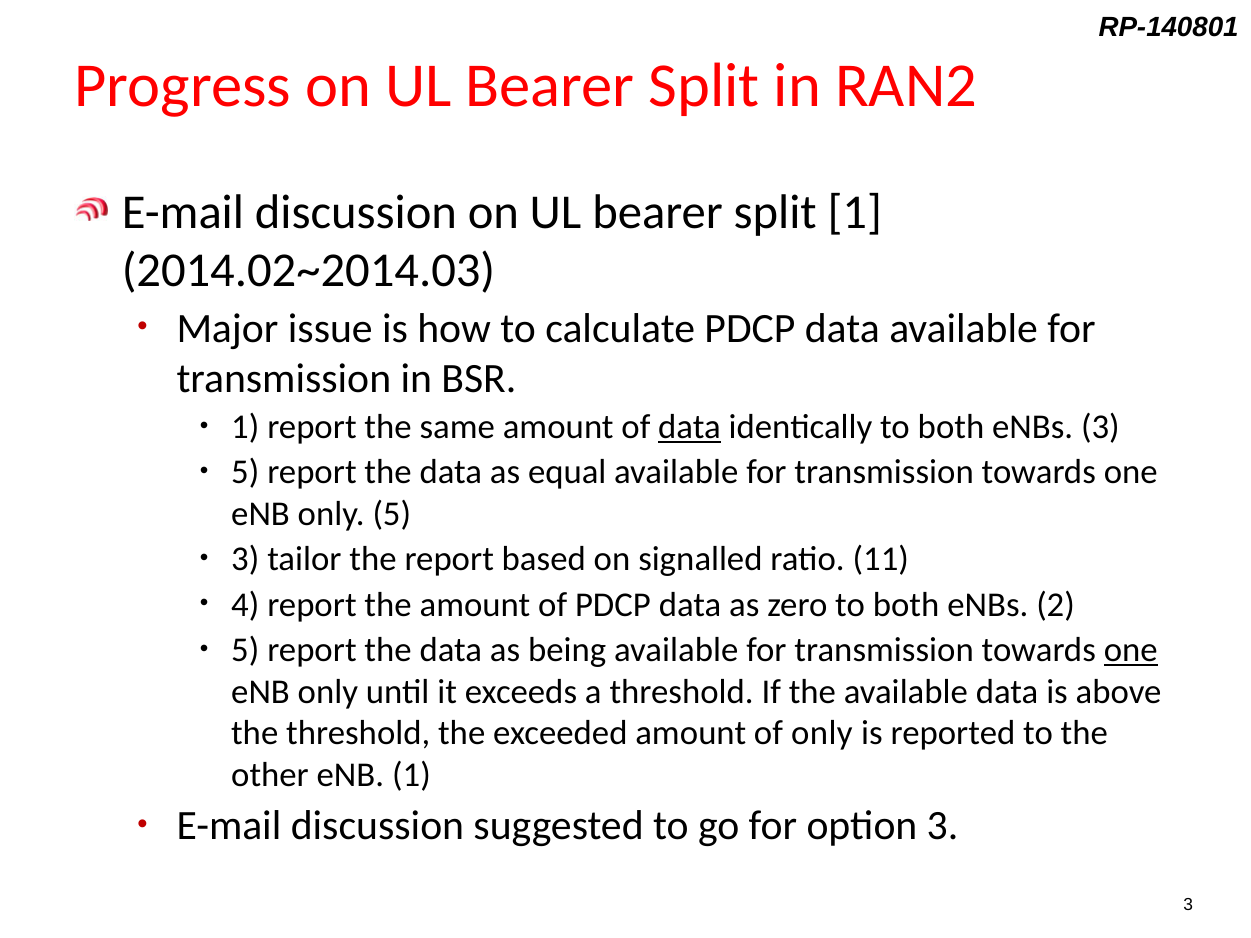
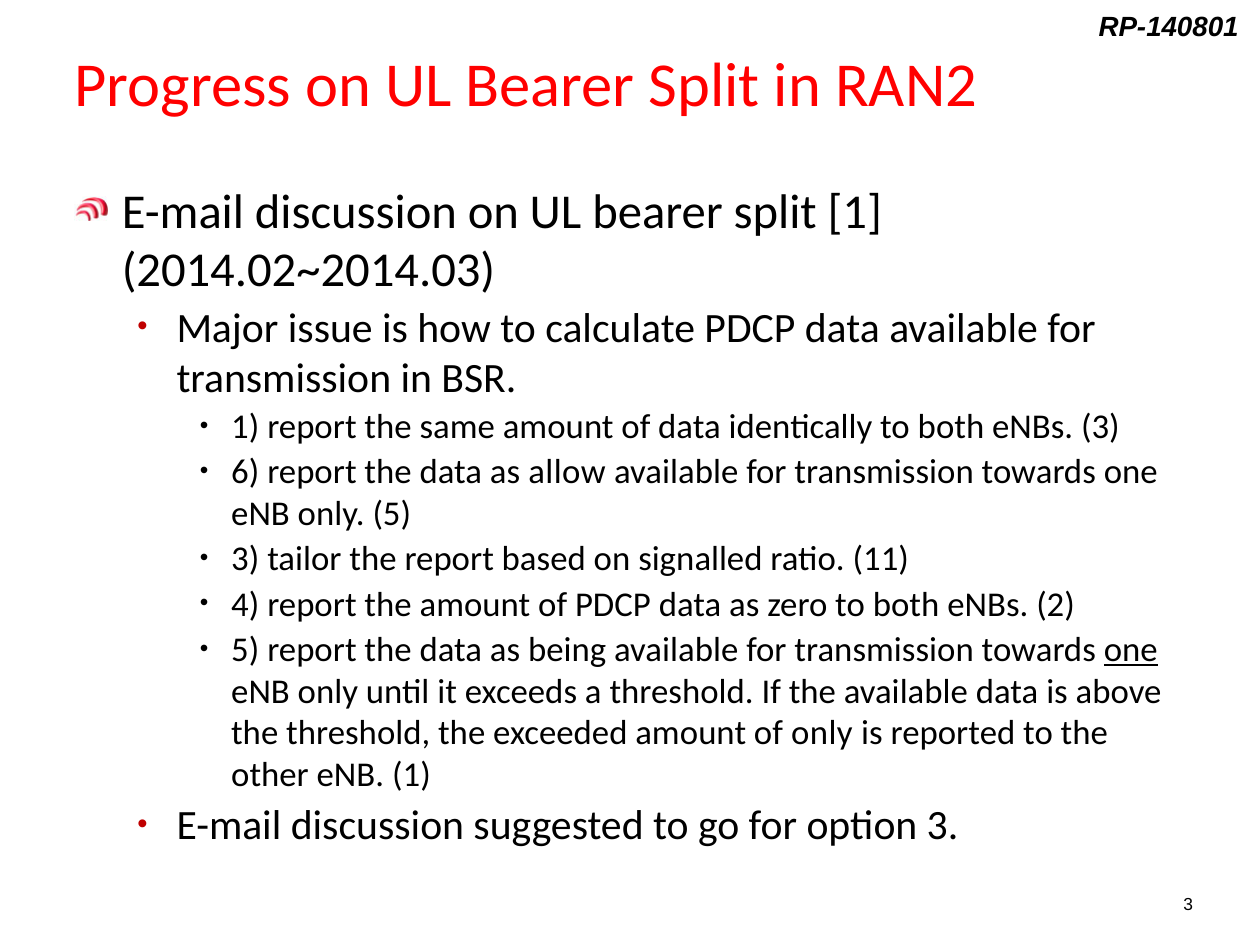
data at (690, 427) underline: present -> none
5 at (245, 473): 5 -> 6
equal: equal -> allow
